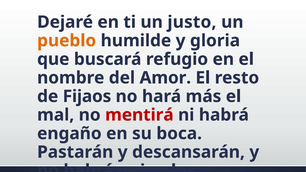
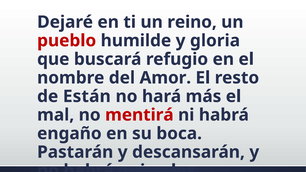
justo: justo -> reino
pueblo colour: orange -> red
Fijaos: Fijaos -> Están
